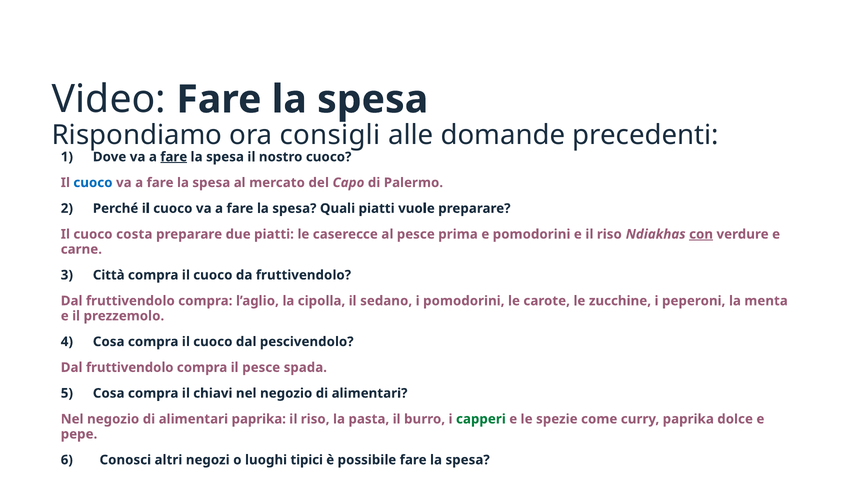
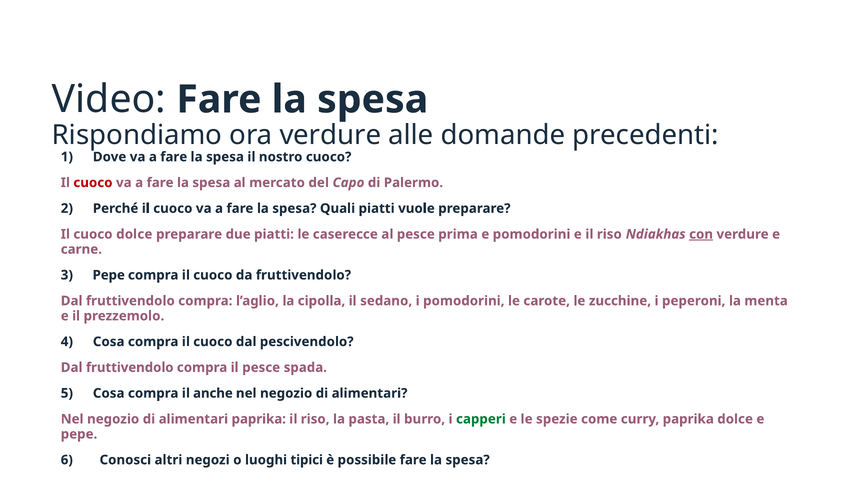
ora consigli: consigli -> verdure
fare at (174, 157) underline: present -> none
cuoco at (93, 183) colour: blue -> red
cuoco costa: costa -> dolce
Città at (109, 275): Città -> Pepe
chiavi: chiavi -> anche
